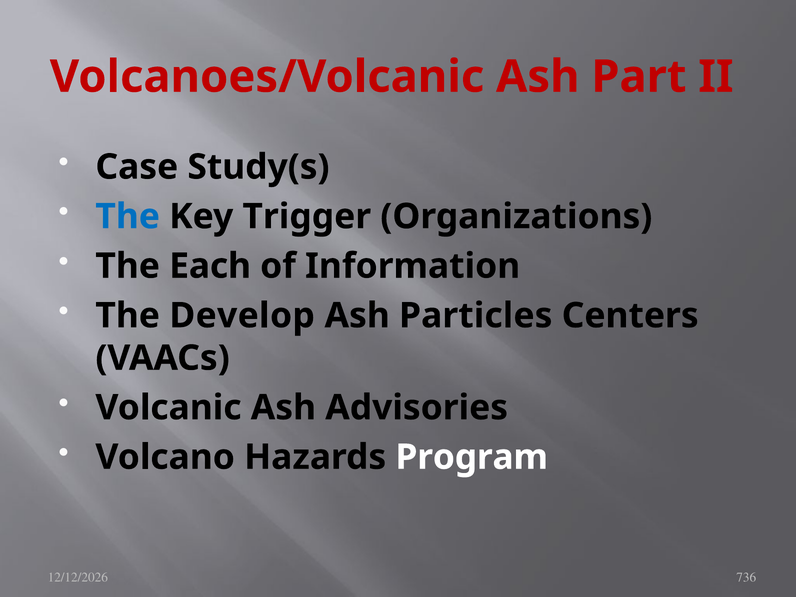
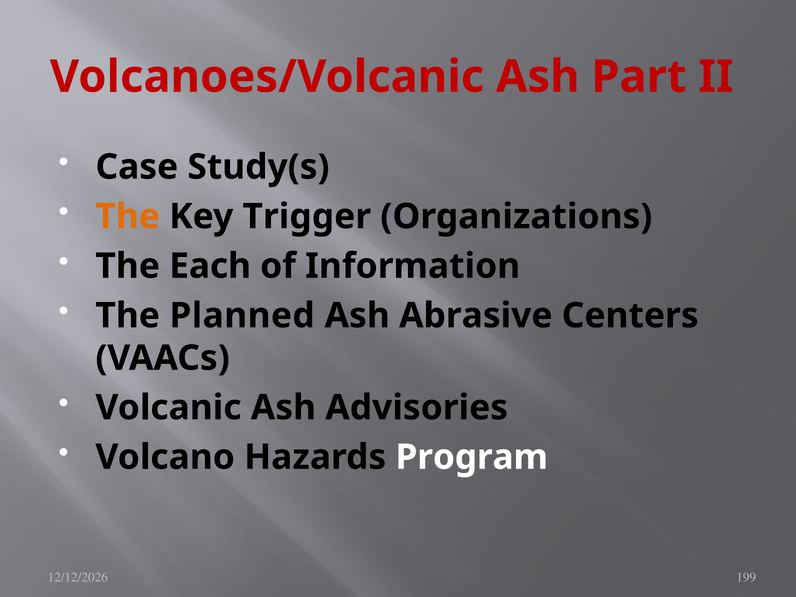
The at (128, 217) colour: blue -> orange
Develop: Develop -> Planned
Particles: Particles -> Abrasive
736: 736 -> 199
